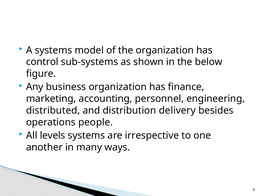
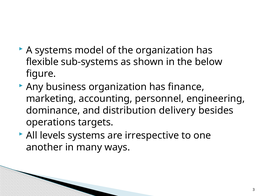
control: control -> flexible
distributed: distributed -> dominance
people: people -> targets
